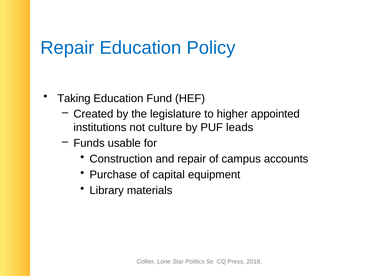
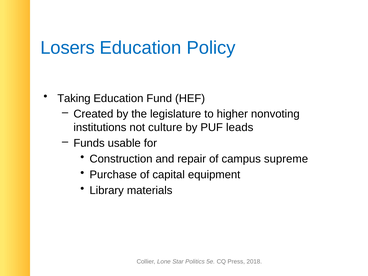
Repair at (67, 48): Repair -> Losers
appointed: appointed -> nonvoting
accounts: accounts -> supreme
